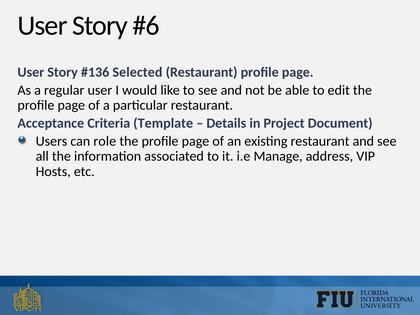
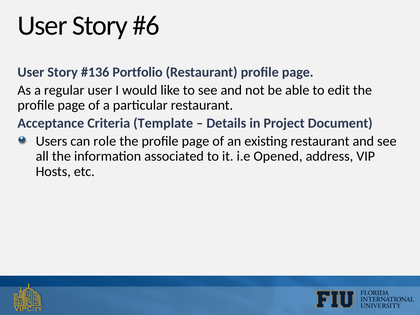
Selected: Selected -> Portfolio
Manage: Manage -> Opened
